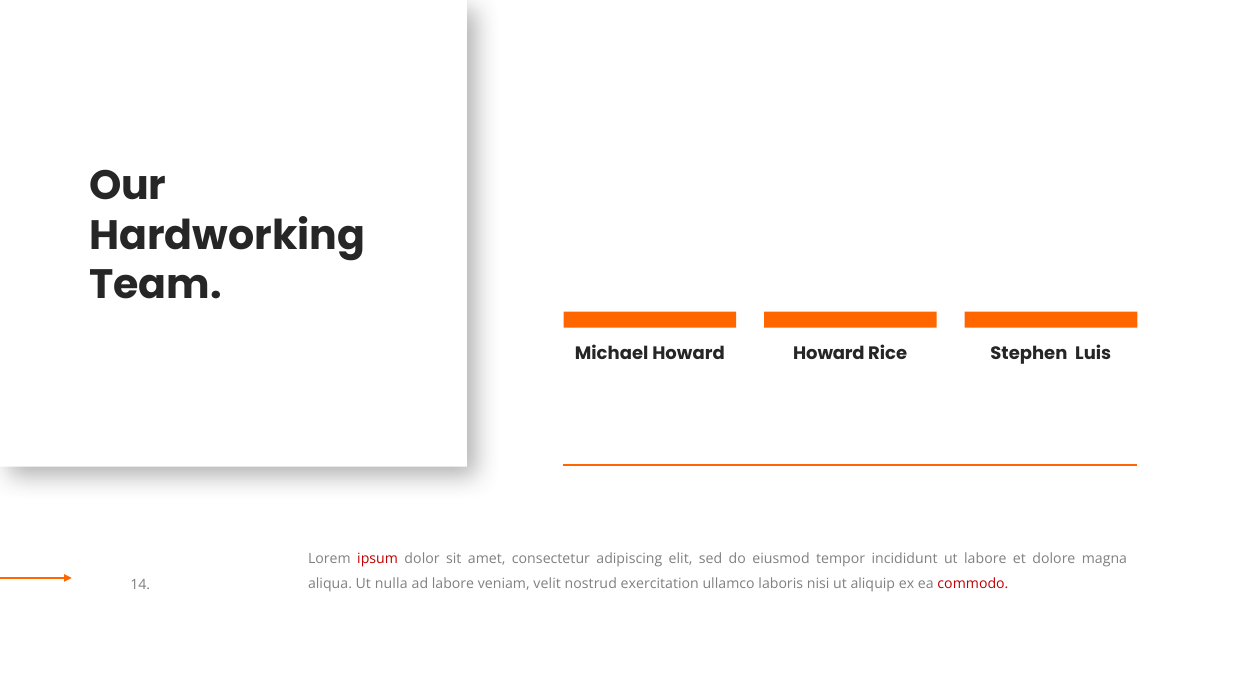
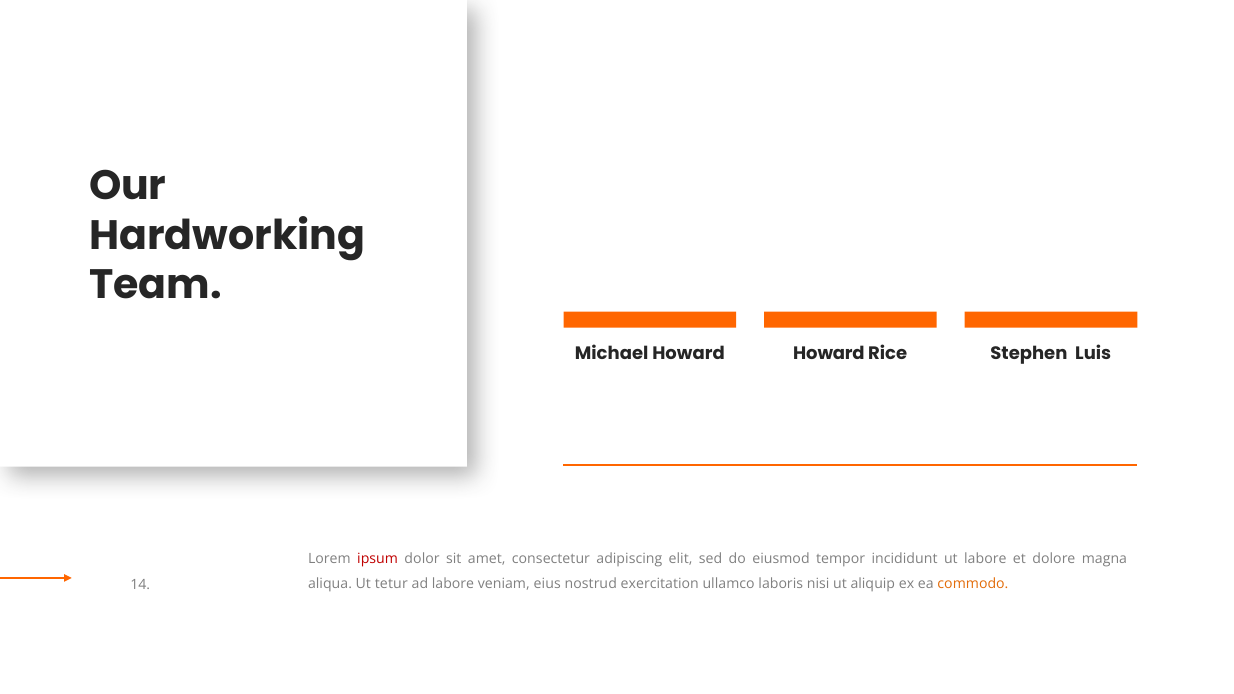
nulla: nulla -> tetur
velit: velit -> eius
commodo colour: red -> orange
